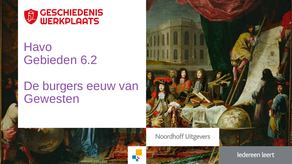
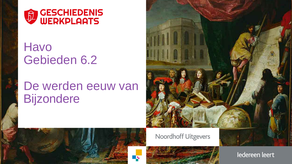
burgers: burgers -> werden
Gewesten: Gewesten -> Bijzondere
